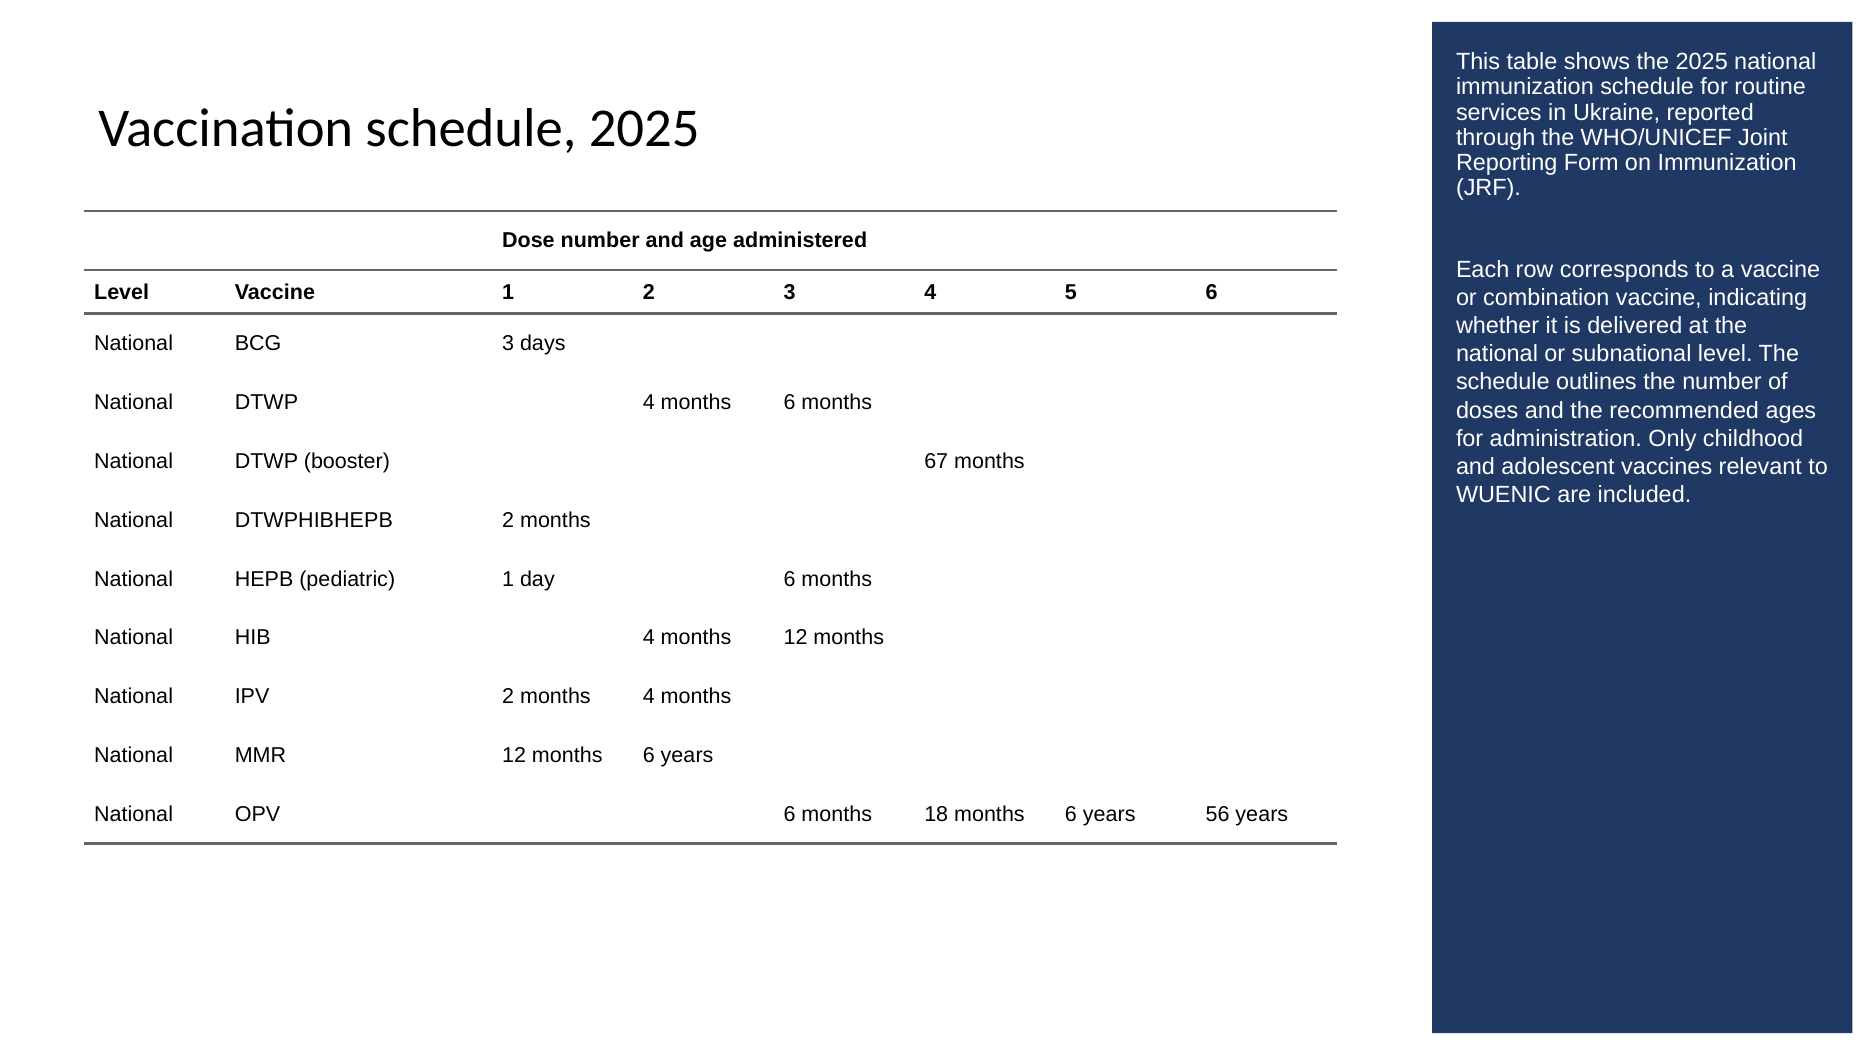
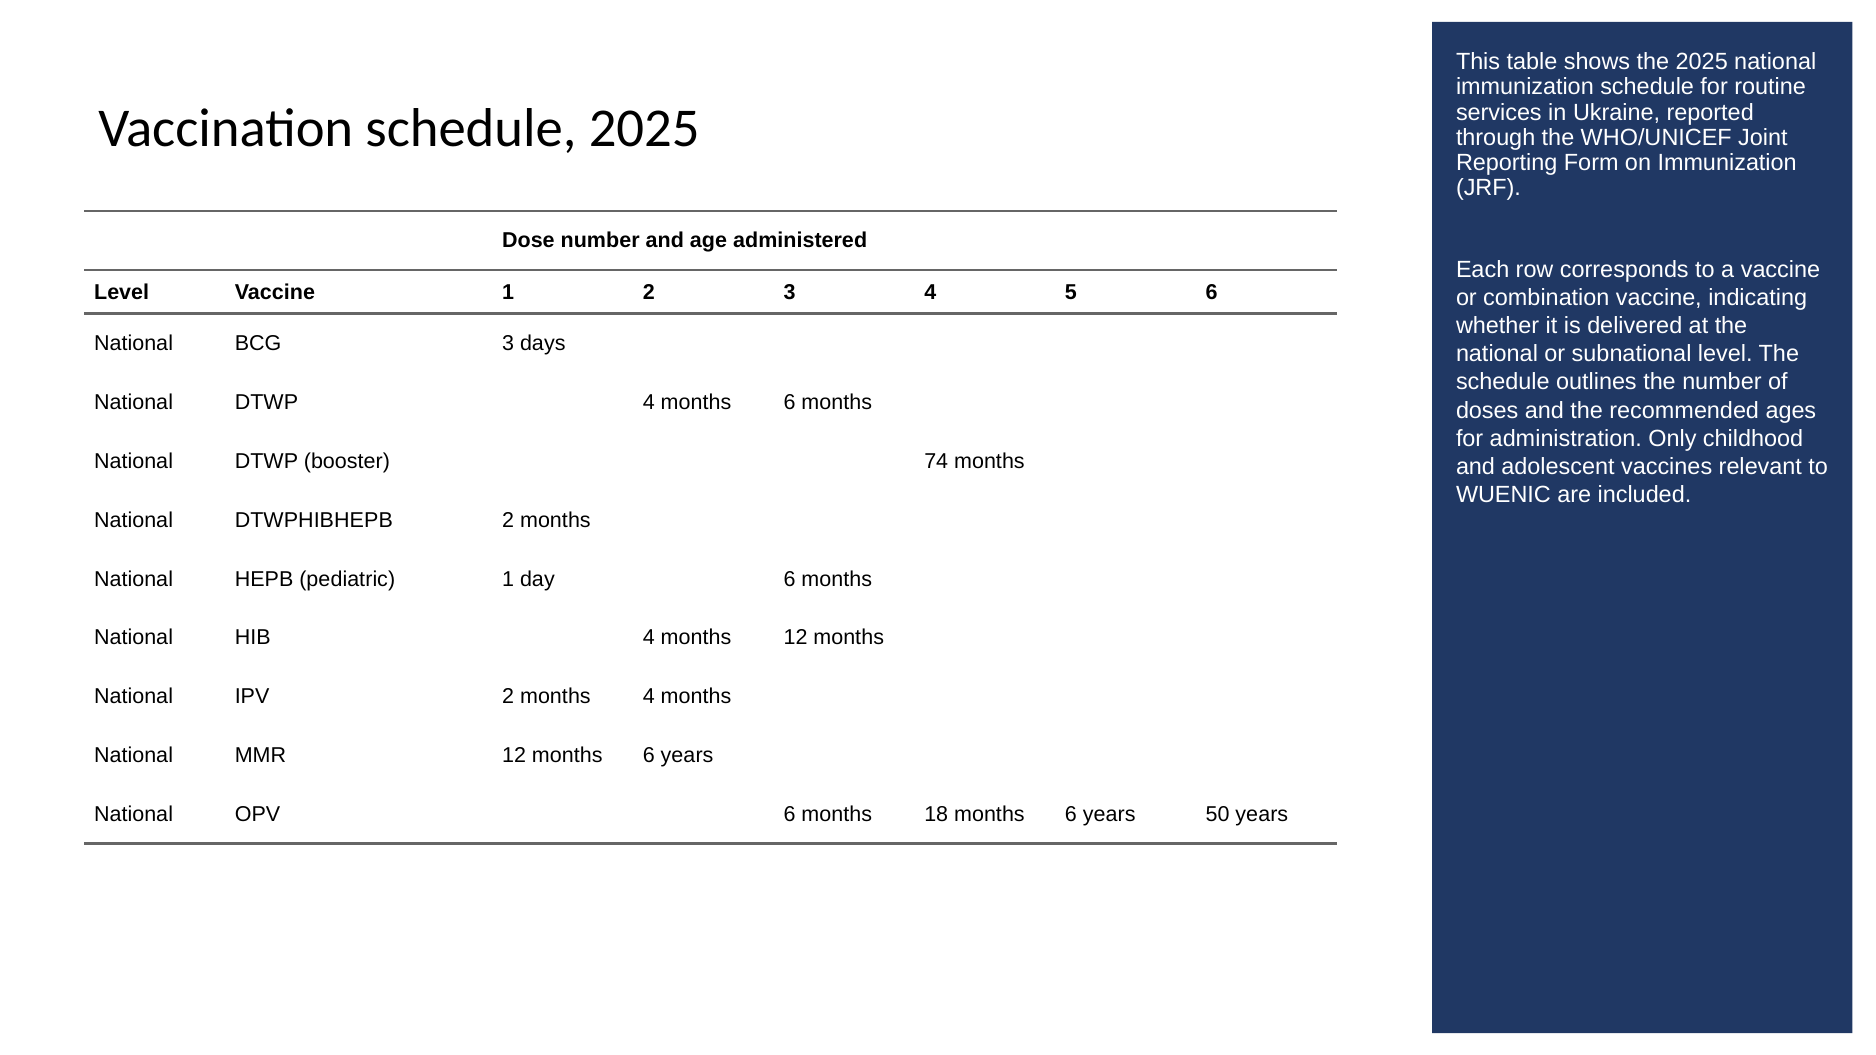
67: 67 -> 74
56: 56 -> 50
